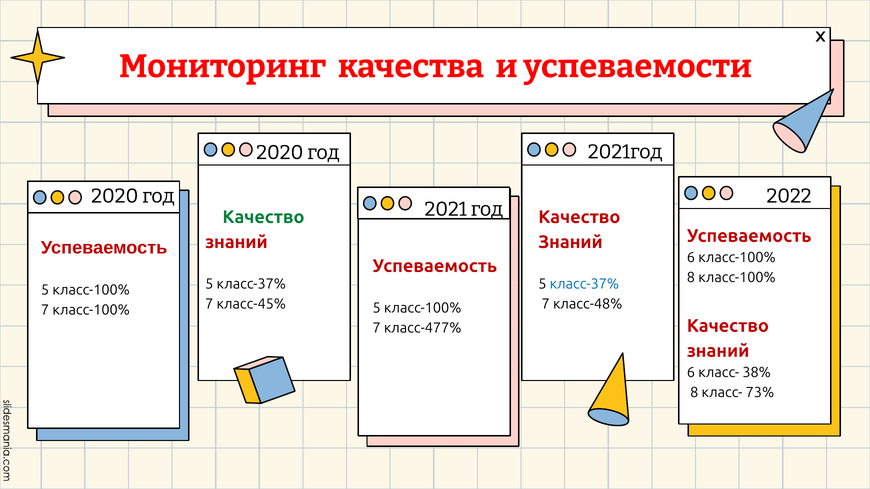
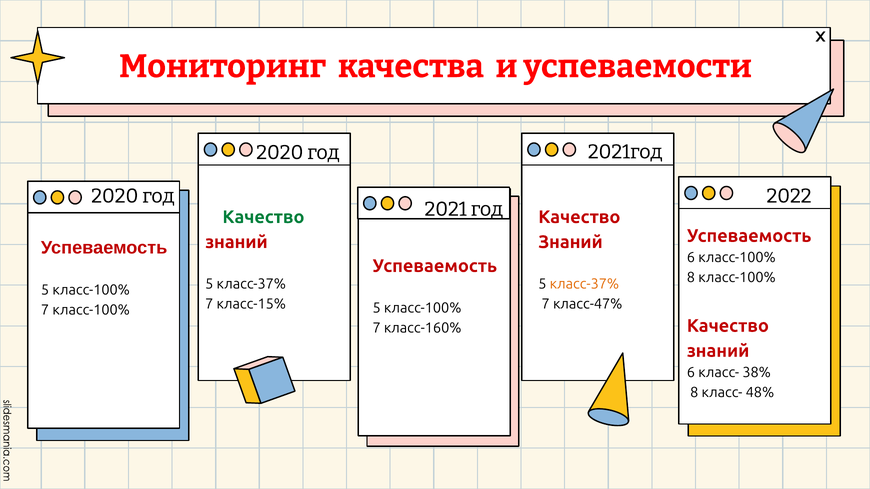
класс-37% at (584, 284) colour: blue -> orange
класс-45%: класс-45% -> класс-15%
класс-48%: класс-48% -> класс-47%
класс-477%: класс-477% -> класс-160%
73%: 73% -> 48%
